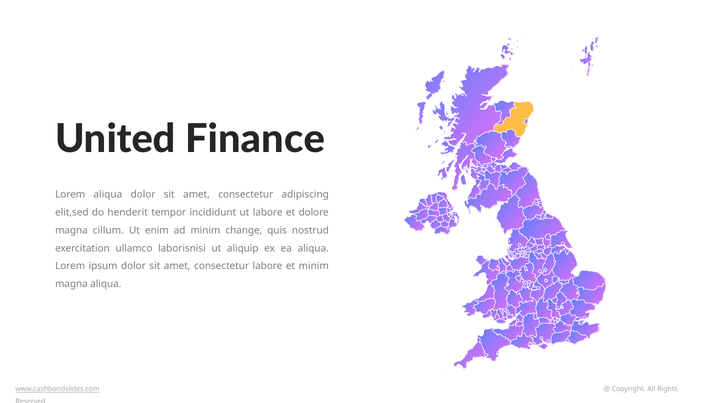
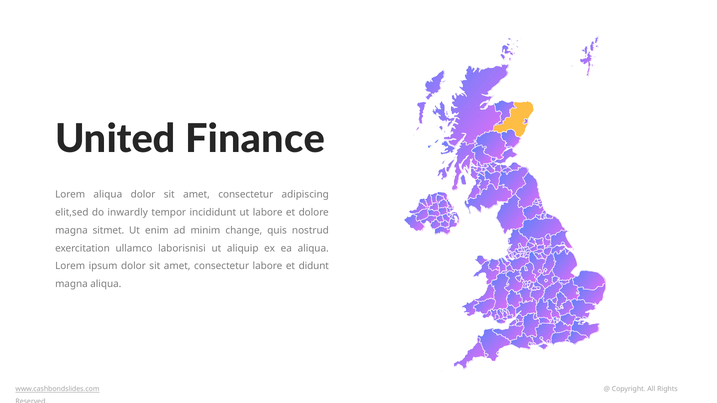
henderit: henderit -> inwardly
cillum: cillum -> sitmet
et minim: minim -> didunt
